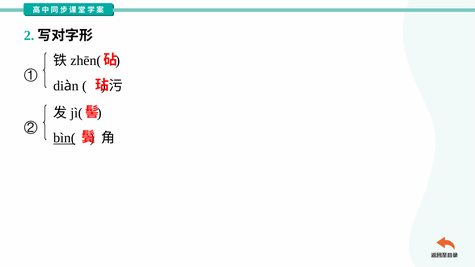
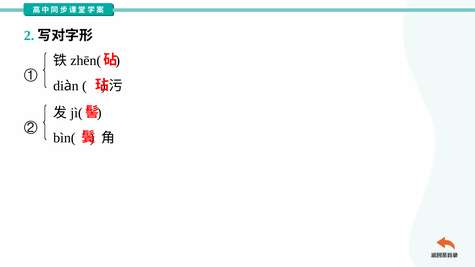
bìn( underline: present -> none
